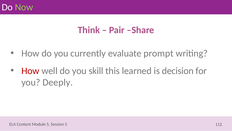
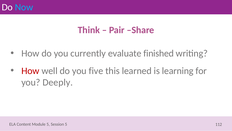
Now colour: light green -> light blue
prompt: prompt -> finished
skill: skill -> five
decision: decision -> learning
